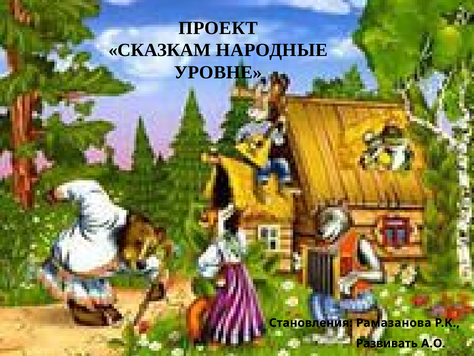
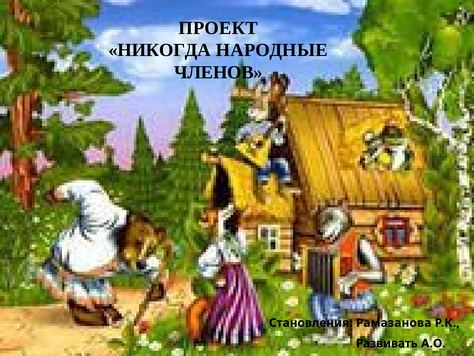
СКАЗКАМ: СКАЗКАМ -> НИКОГДА
УРОВНЕ: УРОВНЕ -> ЧЛЕНОВ
